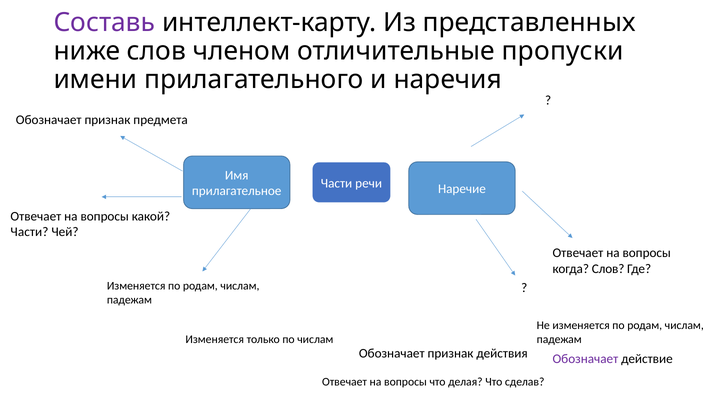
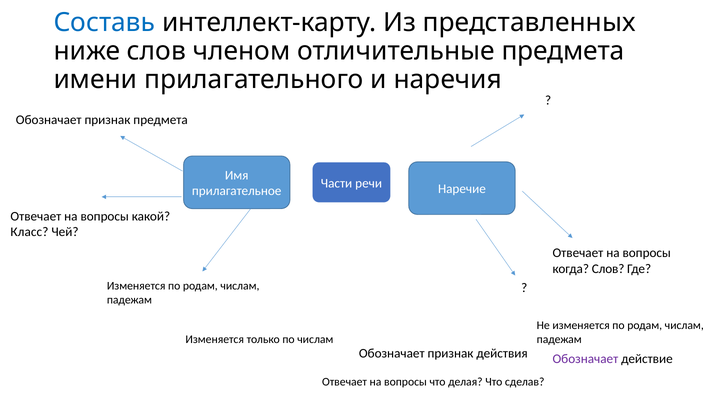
Составь colour: purple -> blue
отличительные пропуски: пропуски -> предмета
Части at (29, 232): Части -> Класс
